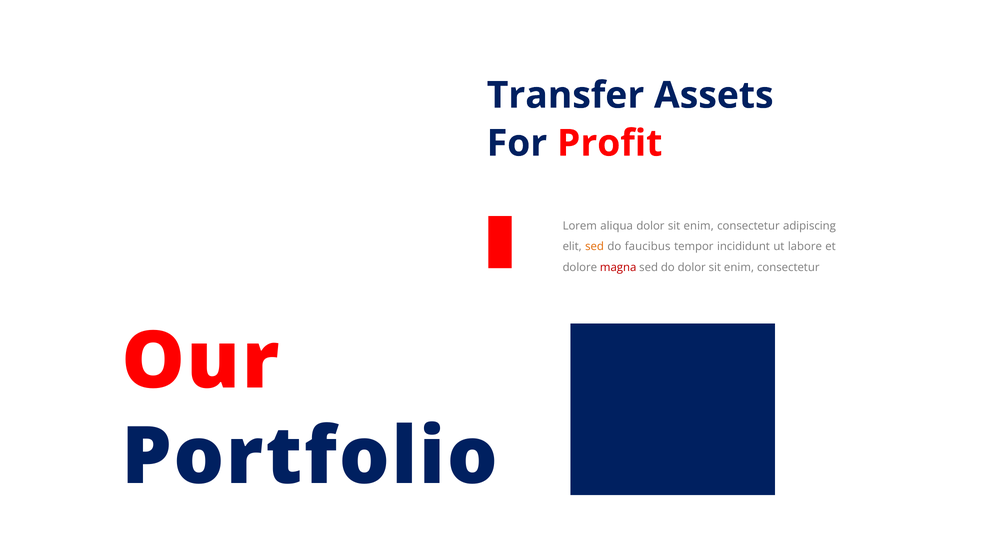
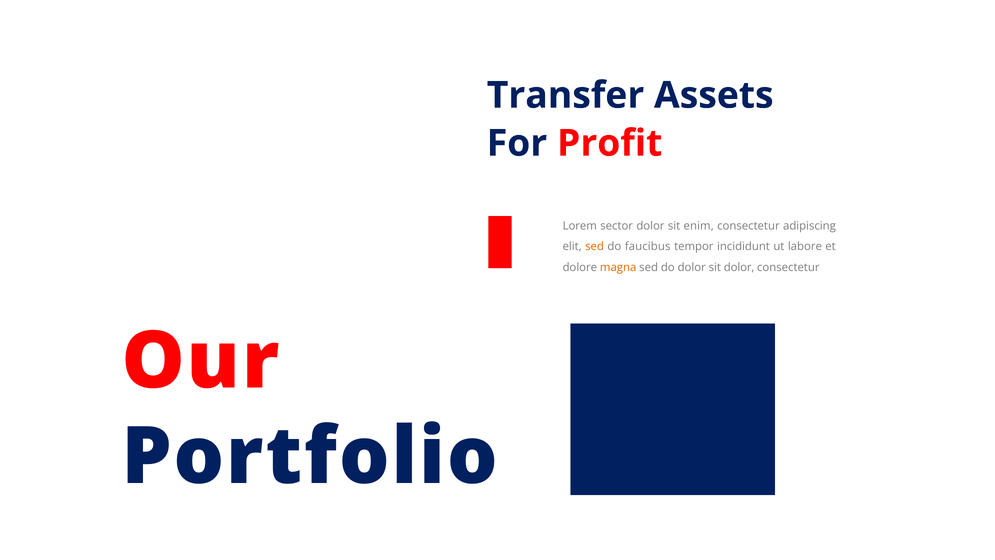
aliqua: aliqua -> sector
magna colour: red -> orange
do dolor sit enim: enim -> dolor
